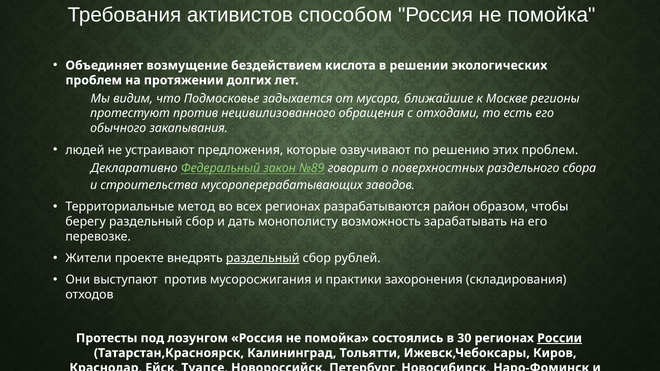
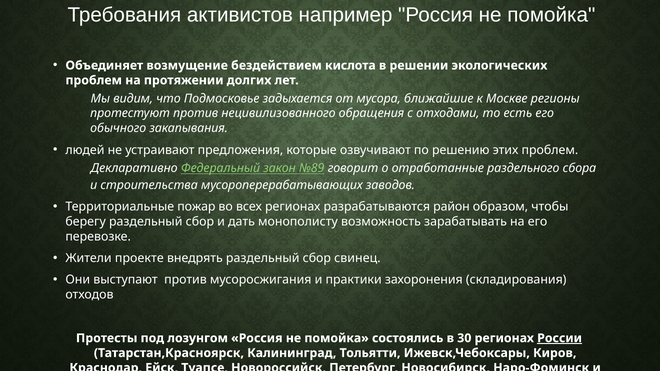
способом: способом -> например
поверхностных: поверхностных -> отработанные
метод: метод -> пожар
раздельный at (263, 258) underline: present -> none
рублей: рублей -> свинец
